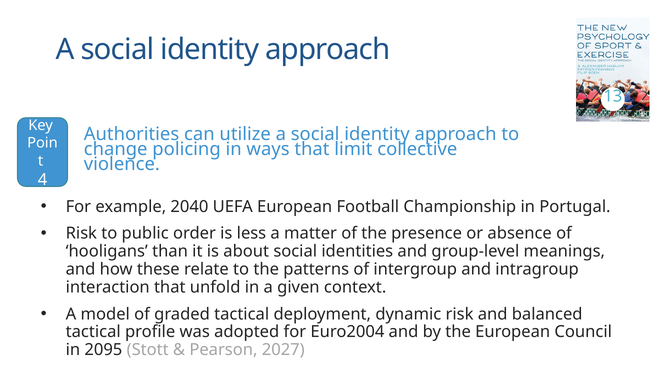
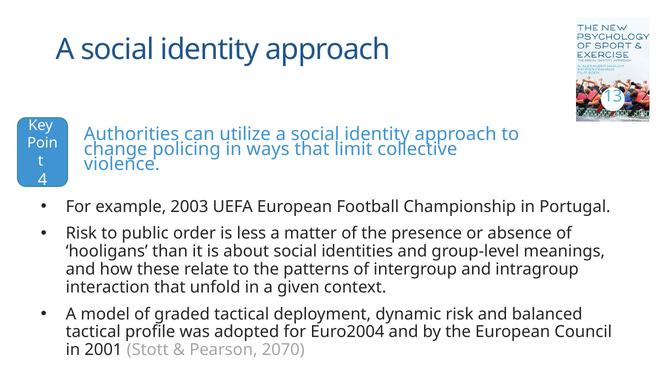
2040: 2040 -> 2003
2095: 2095 -> 2001
2027: 2027 -> 2070
